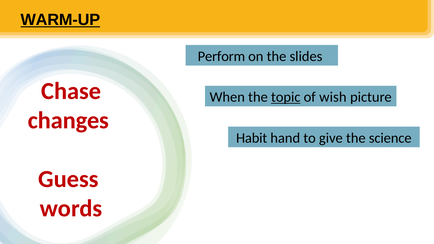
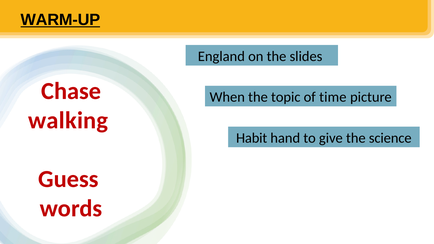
Perform: Perform -> England
topic underline: present -> none
wish: wish -> time
changes: changes -> walking
